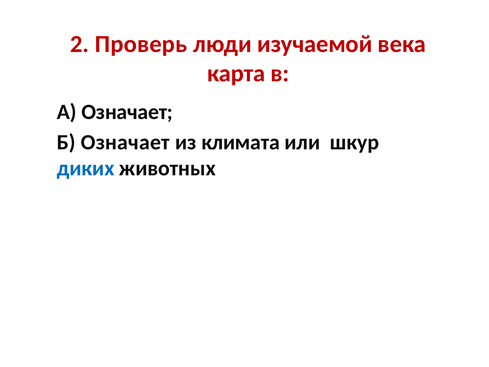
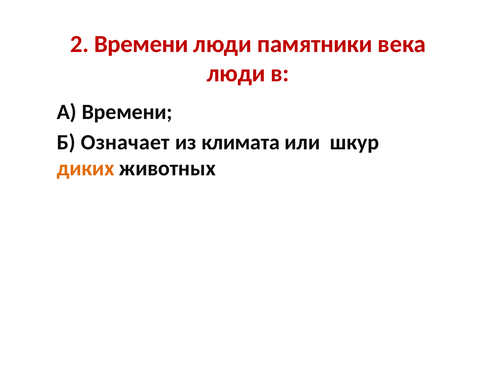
2 Проверь: Проверь -> Времени
изучаемой: изучаемой -> памятники
карта at (236, 73): карта -> люди
А Означает: Означает -> Времени
диких colour: blue -> orange
